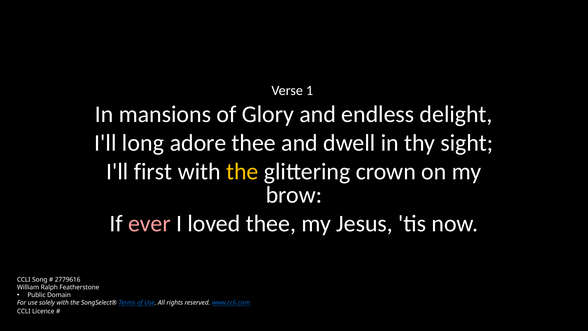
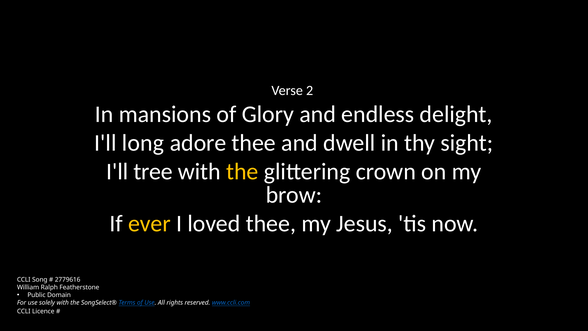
1: 1 -> 2
first: first -> tree
ever colour: pink -> yellow
